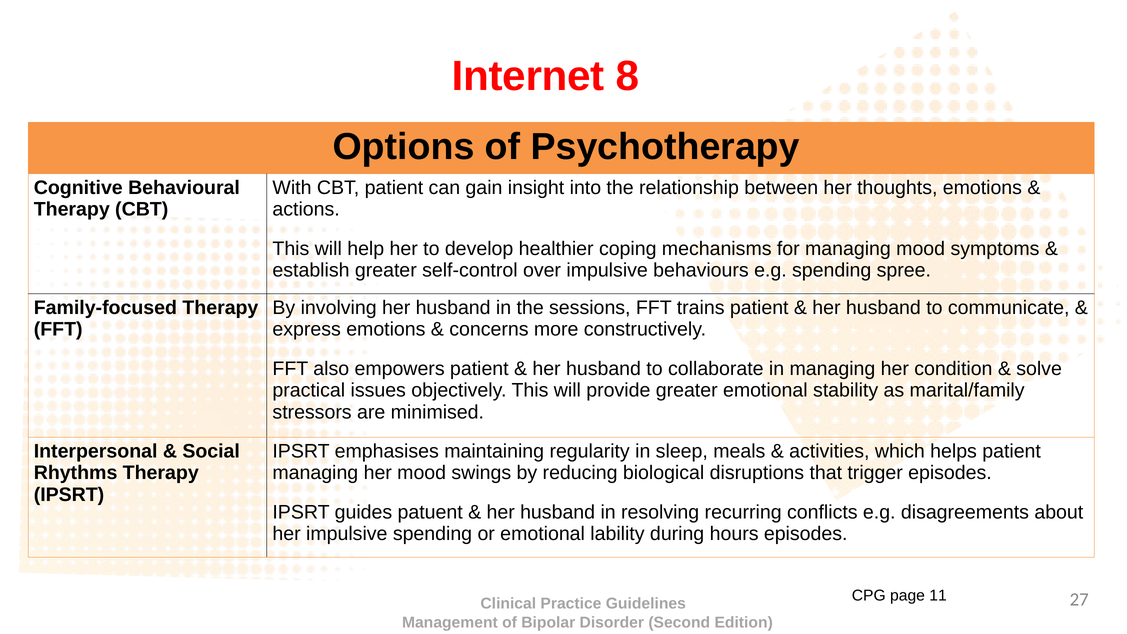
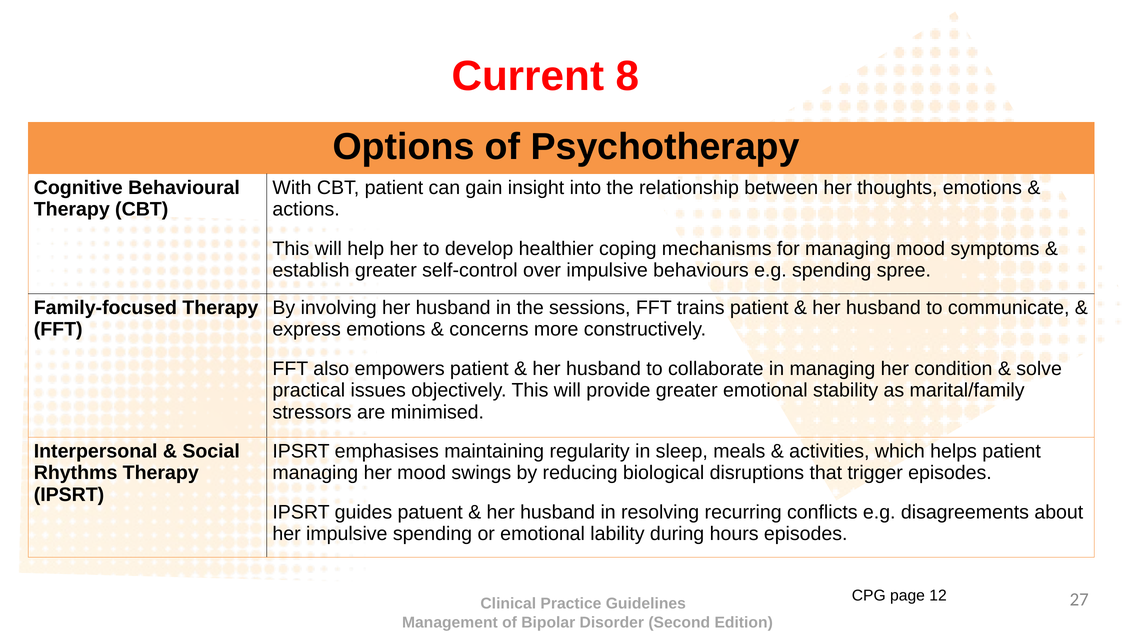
Internet: Internet -> Current
11: 11 -> 12
